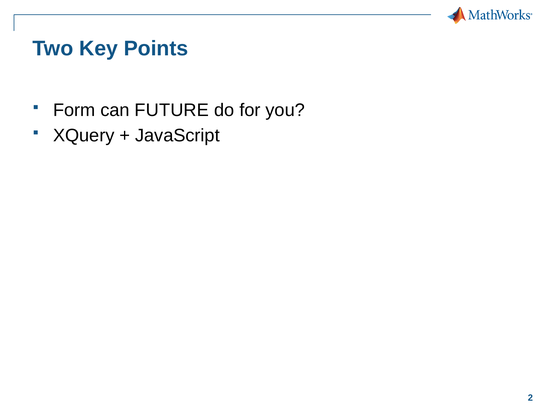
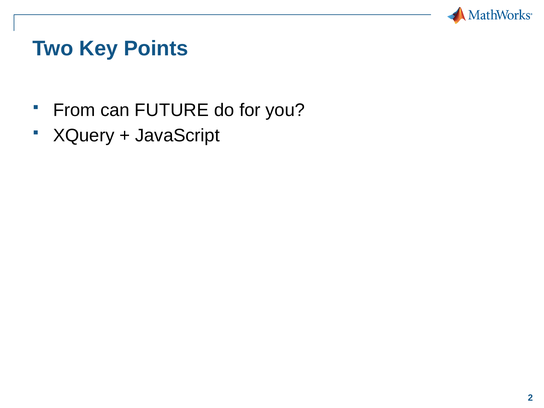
Form: Form -> From
